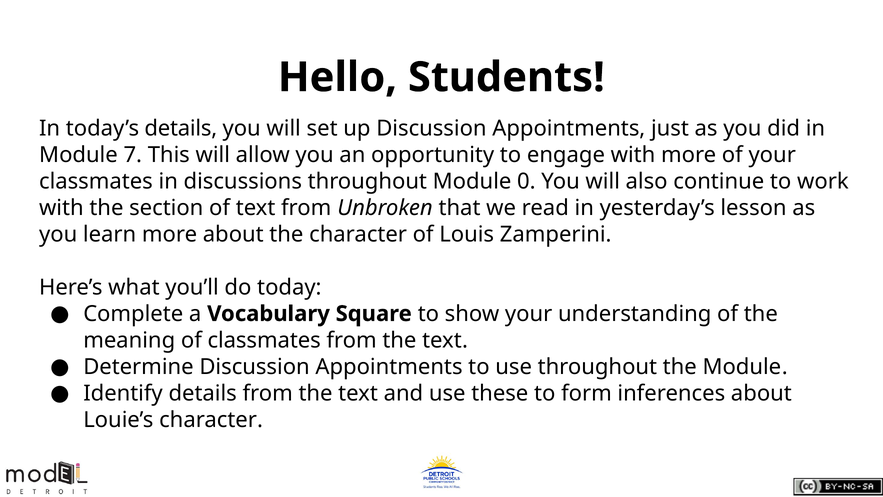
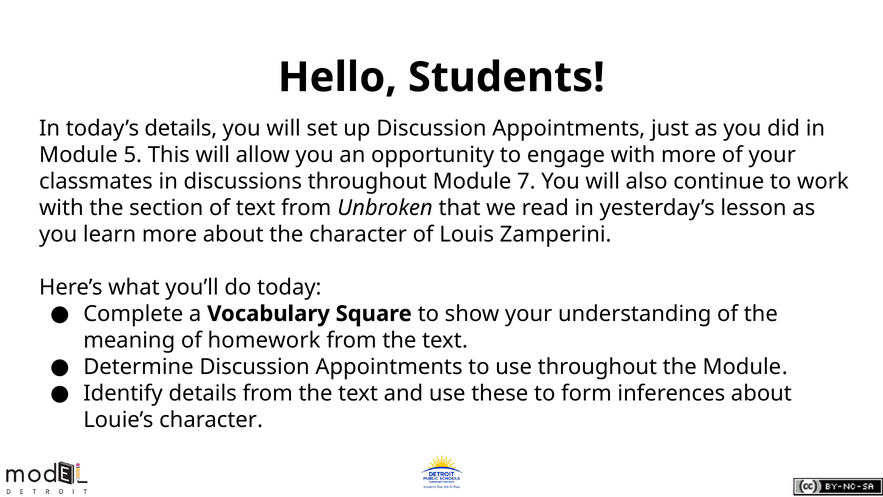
7: 7 -> 5
0: 0 -> 7
of classmates: classmates -> homework
